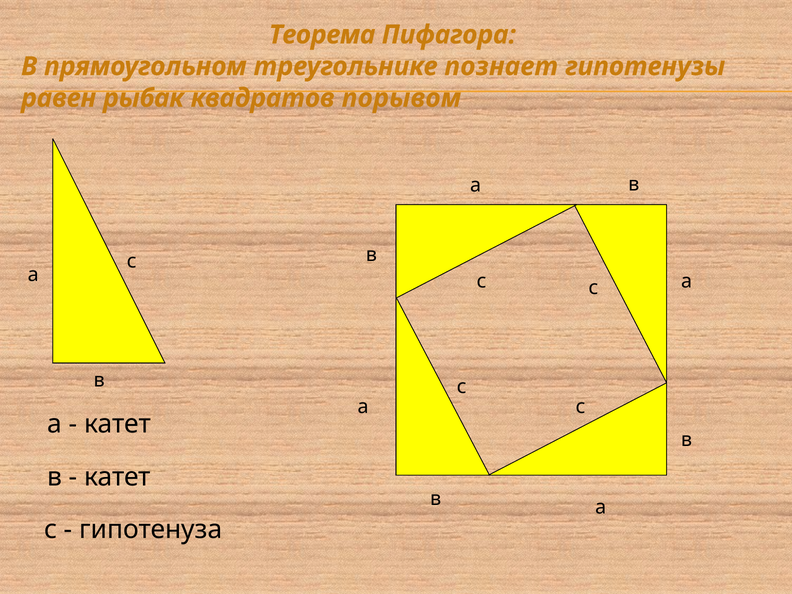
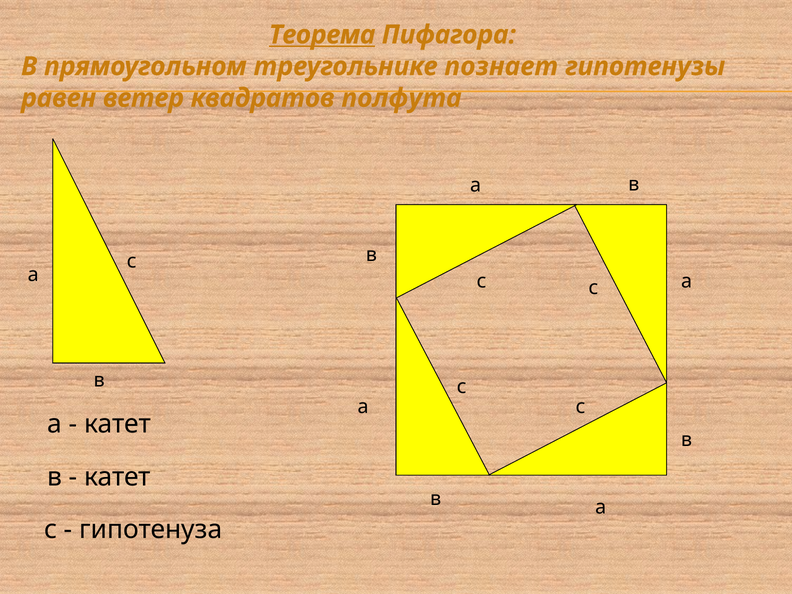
Теорема underline: none -> present
рыбак: рыбак -> ветер
порывом: порывом -> полфута
